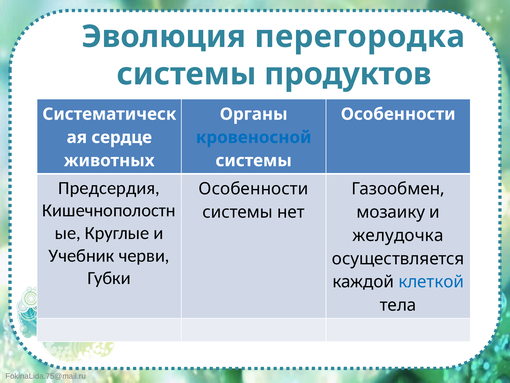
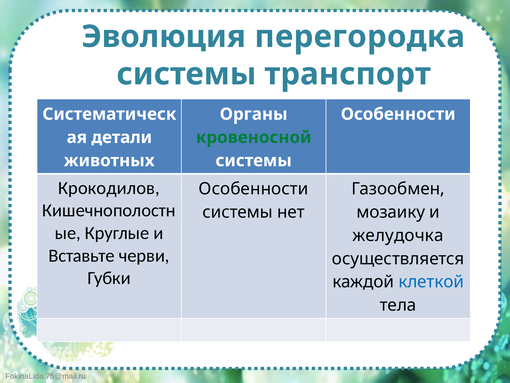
продуктов: продуктов -> транспорт
сердце: сердце -> детали
кровеносной colour: blue -> green
Предсердия: Предсердия -> Крокодилов
Учебник: Учебник -> Вставьте
